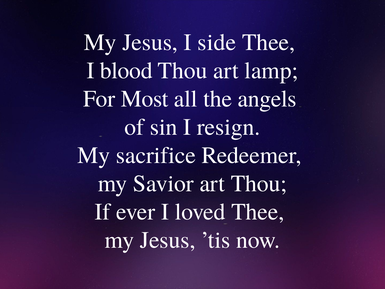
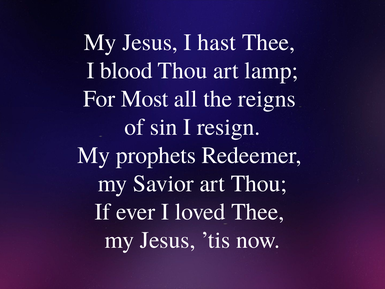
side: side -> hast
angels: angels -> reigns
sacrifice: sacrifice -> prophets
